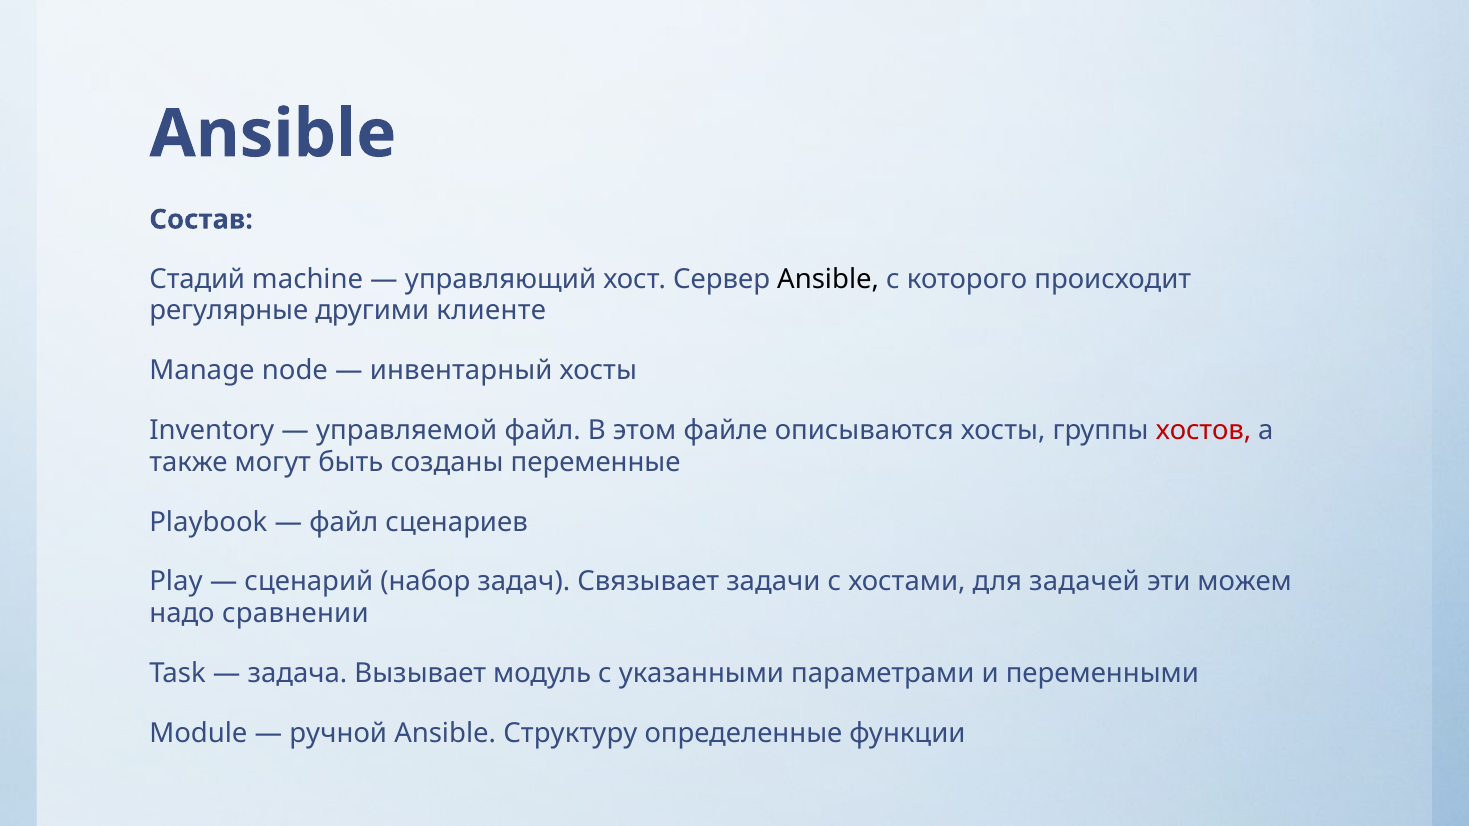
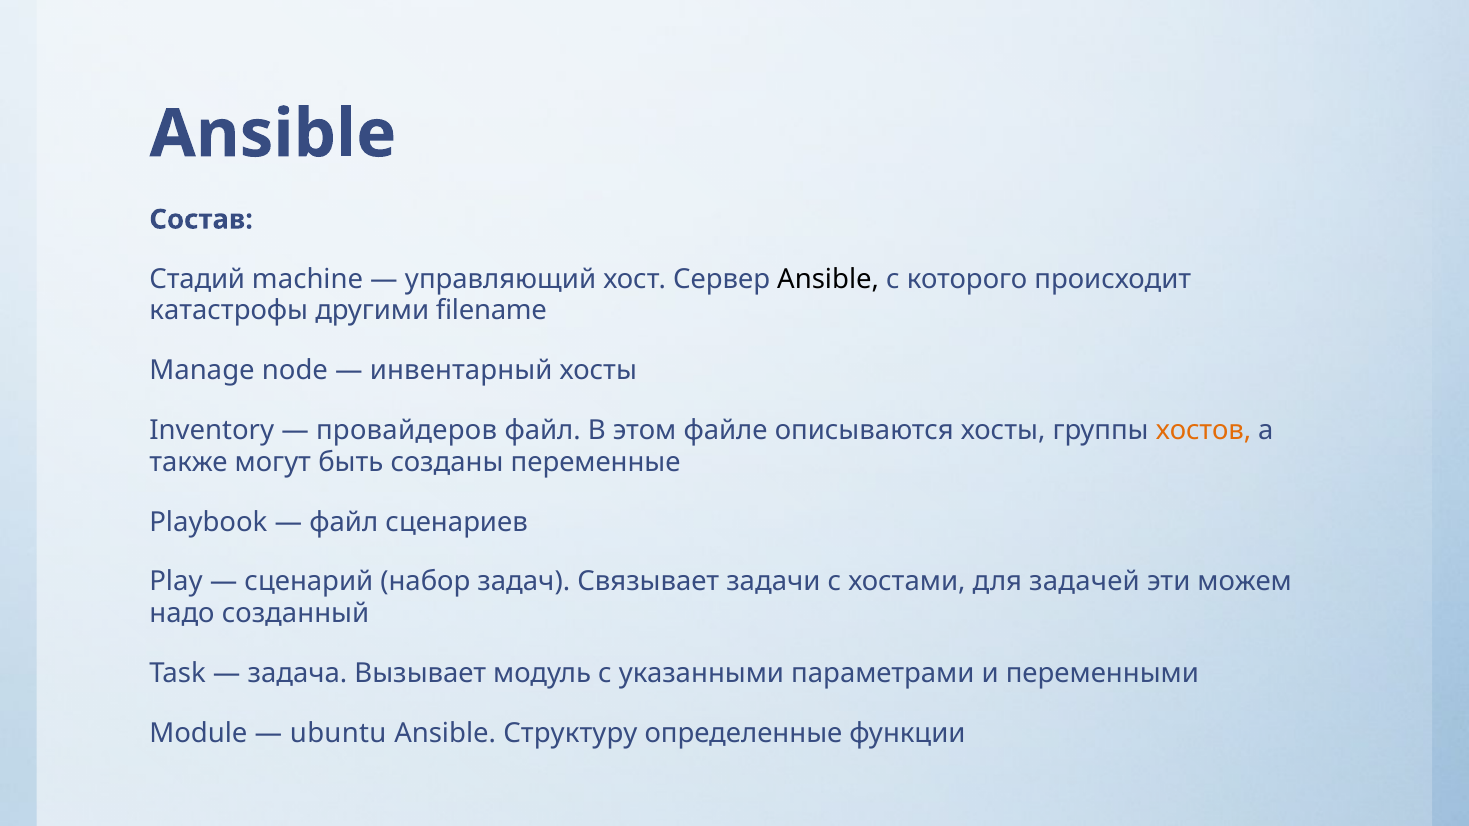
регулярные: регулярные -> катастрофы
клиенте: клиенте -> filename
управляемой: управляемой -> провайдеров
хостов colour: red -> orange
сравнении: сравнении -> созданный
ручной: ручной -> ubuntu
